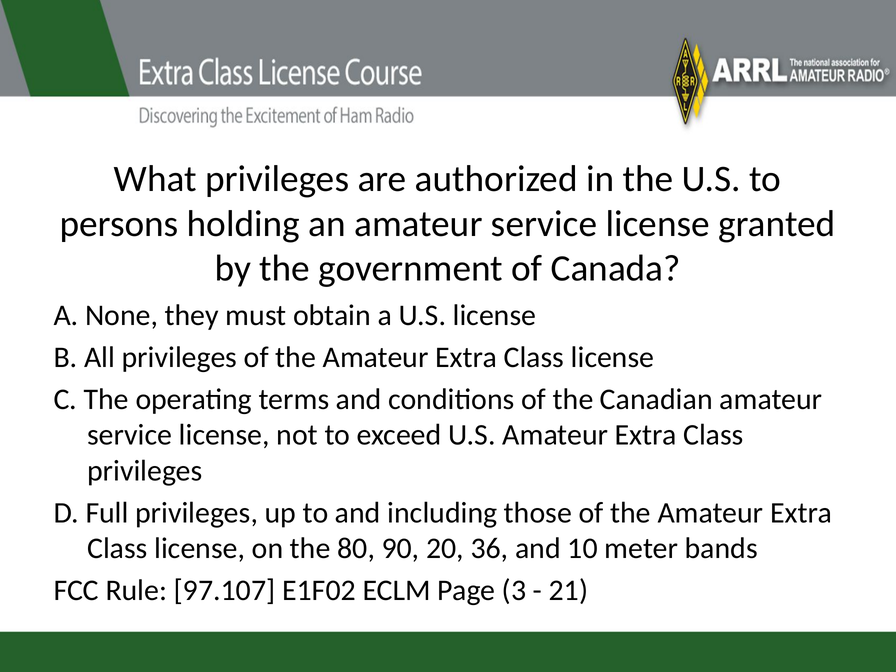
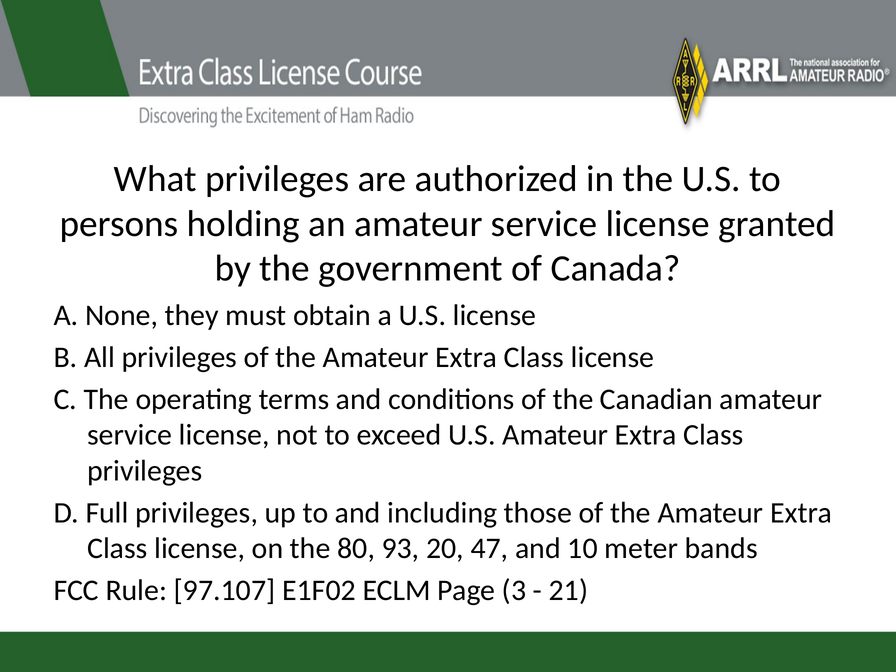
90: 90 -> 93
36: 36 -> 47
